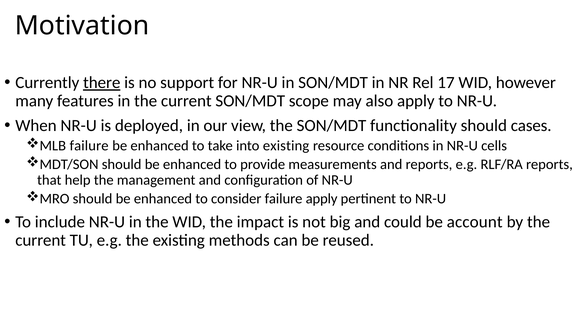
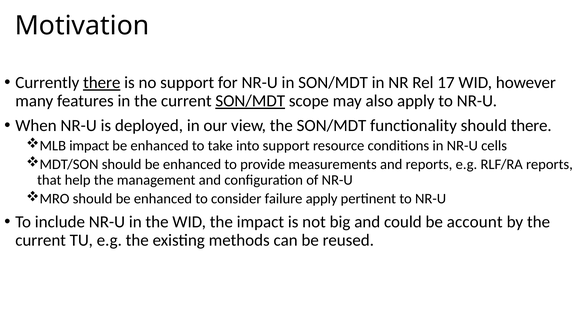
SON/MDT at (250, 101) underline: none -> present
should cases: cases -> there
MLB failure: failure -> impact
into existing: existing -> support
